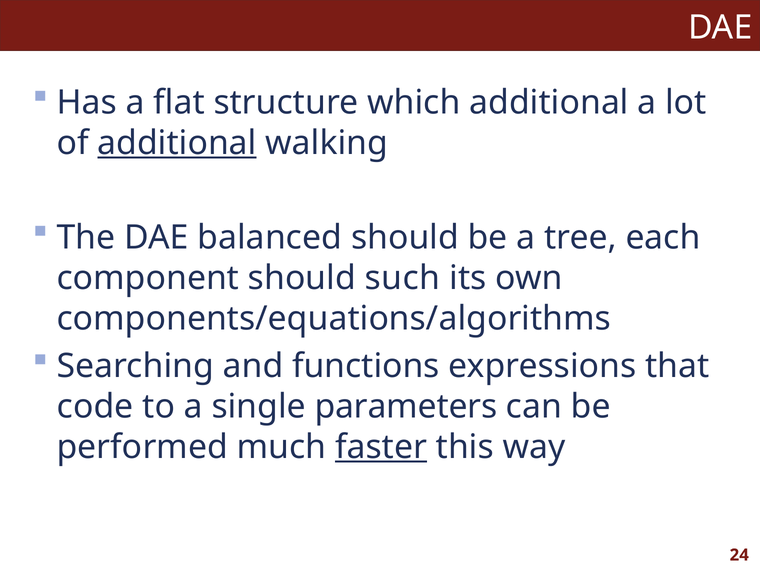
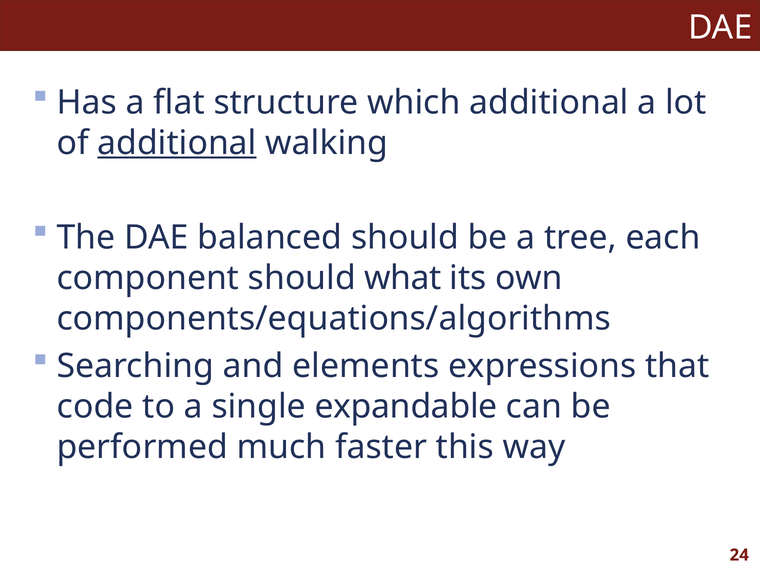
such: such -> what
functions: functions -> elements
parameters: parameters -> expandable
faster underline: present -> none
